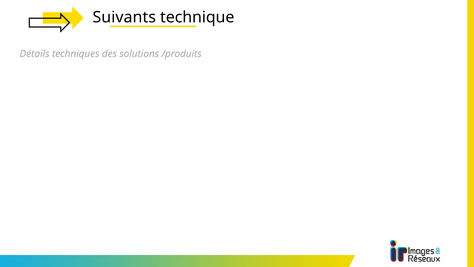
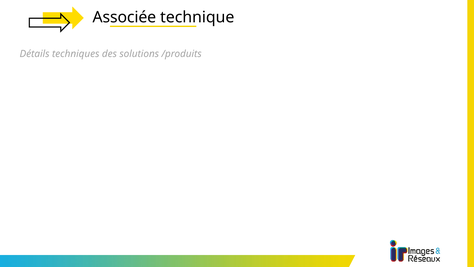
Suivants: Suivants -> Associée
